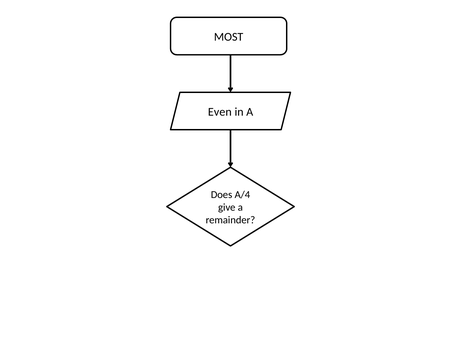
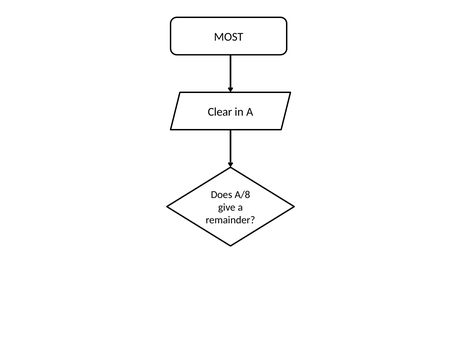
Even: Even -> Clear
A/4: A/4 -> A/8
